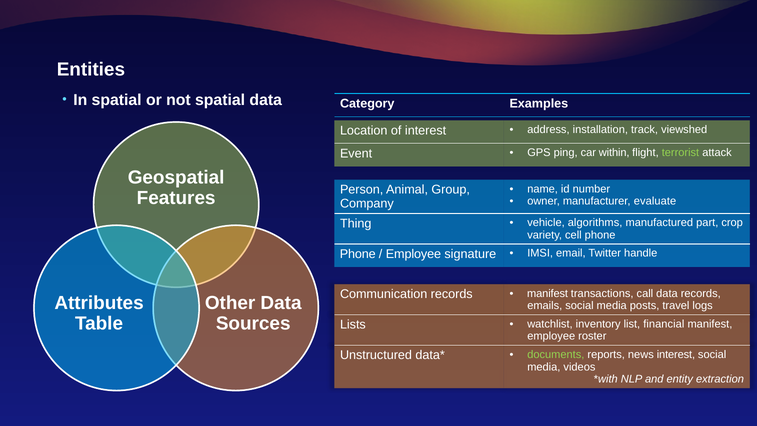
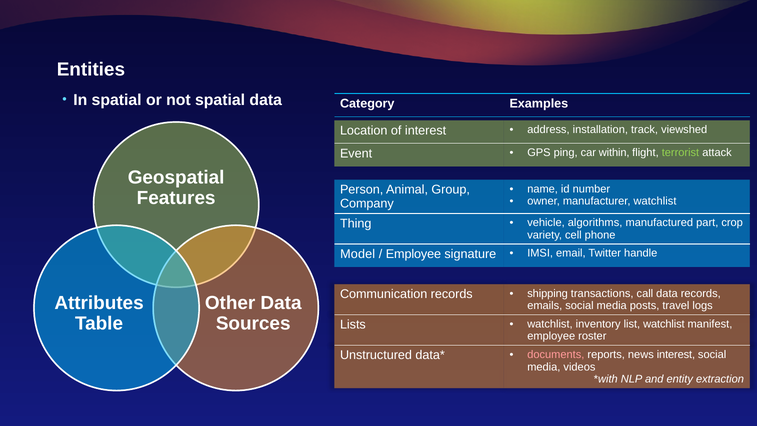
manufacturer evaluate: evaluate -> watchlist
Phone at (358, 254): Phone -> Model
manifest at (548, 293): manifest -> shipping
list financial: financial -> watchlist
documents colour: light green -> pink
